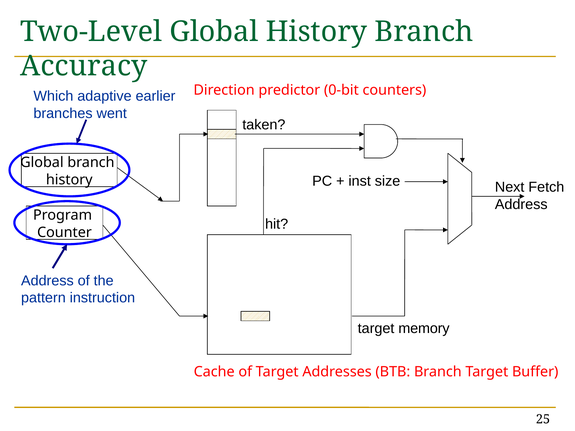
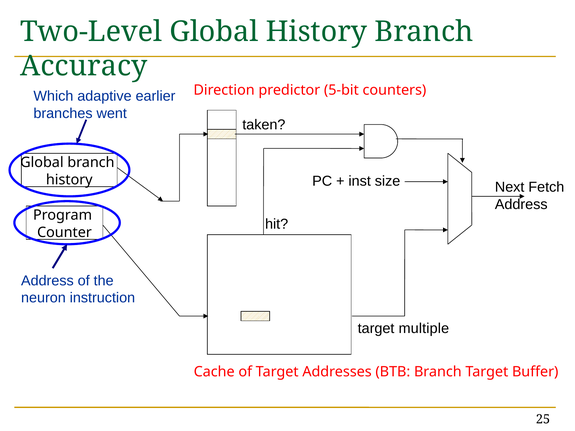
0-bit: 0-bit -> 5-bit
pattern: pattern -> neuron
memory: memory -> multiple
